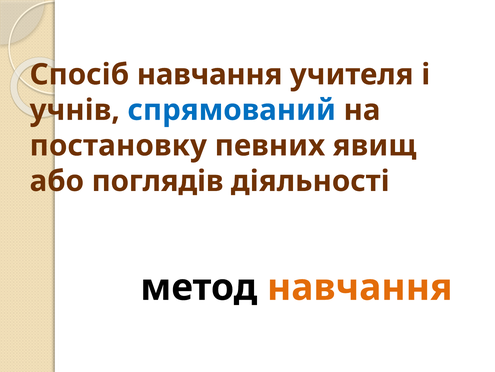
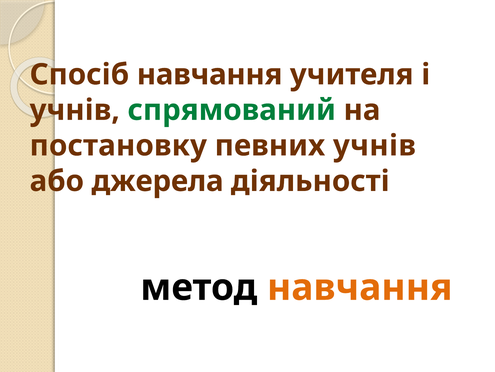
спрямований colour: blue -> green
певних явищ: явищ -> учнів
поглядів: поглядів -> джерела
